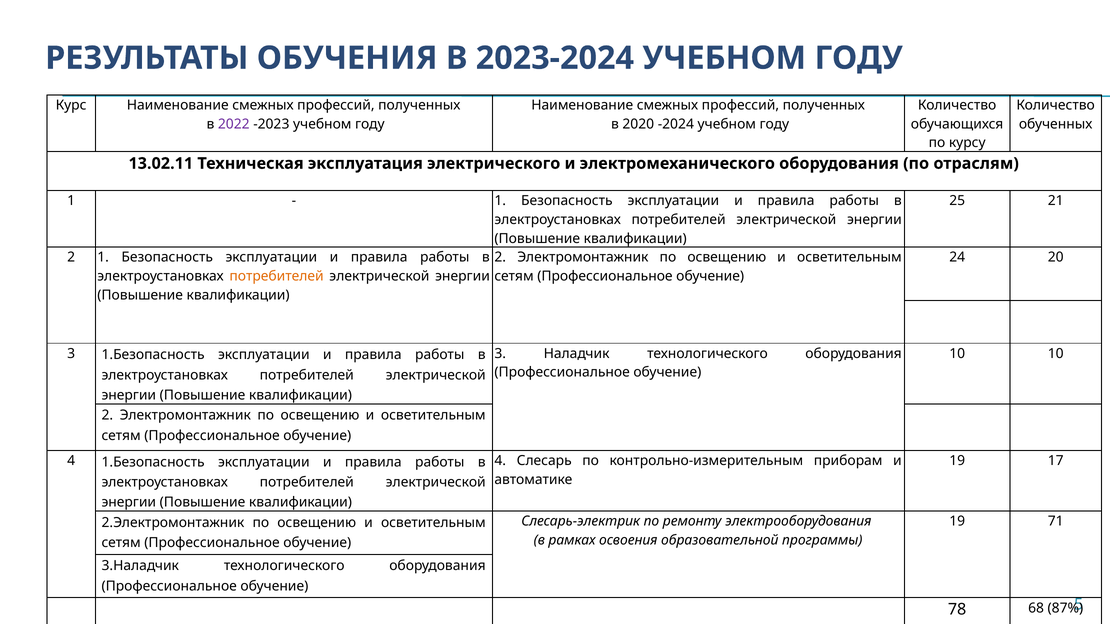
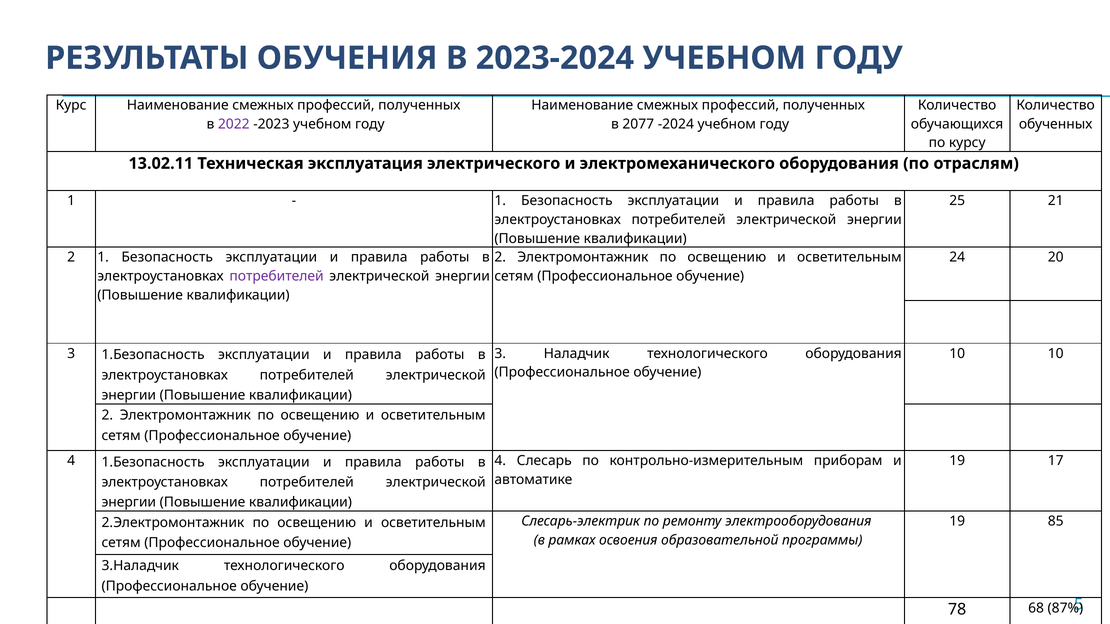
2020: 2020 -> 2077
потребителей at (277, 276) colour: orange -> purple
71: 71 -> 85
